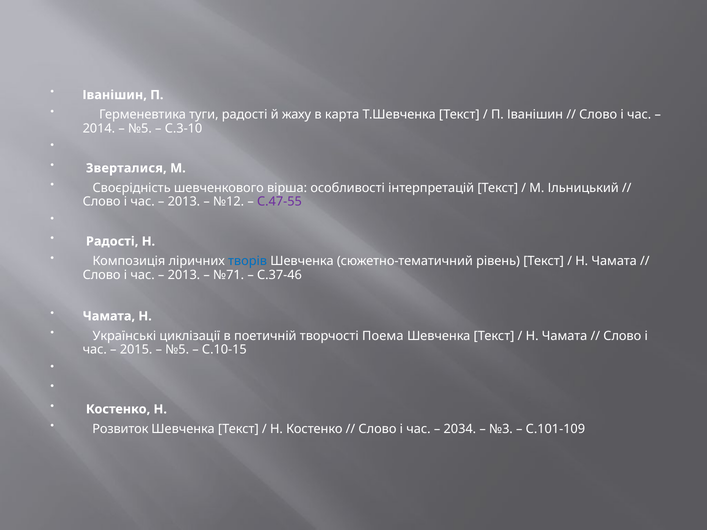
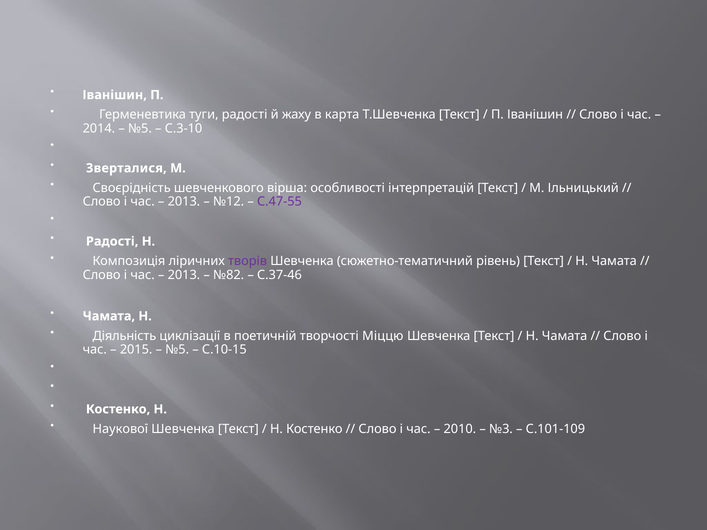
творів colour: blue -> purple
№71: №71 -> №82
Українські: Українські -> Діяльність
Поема: Поема -> Міццю
Розвиток: Розвиток -> Наукової
2034: 2034 -> 2010
